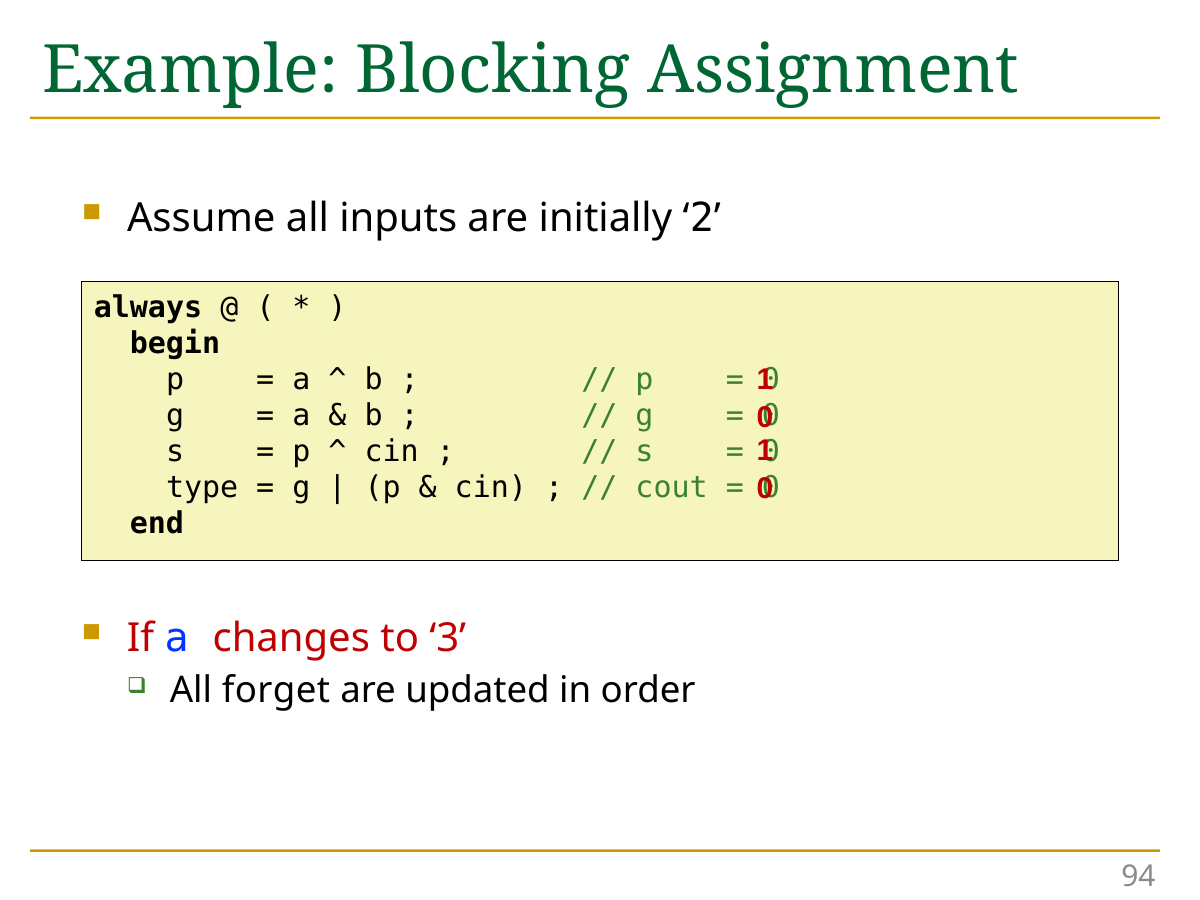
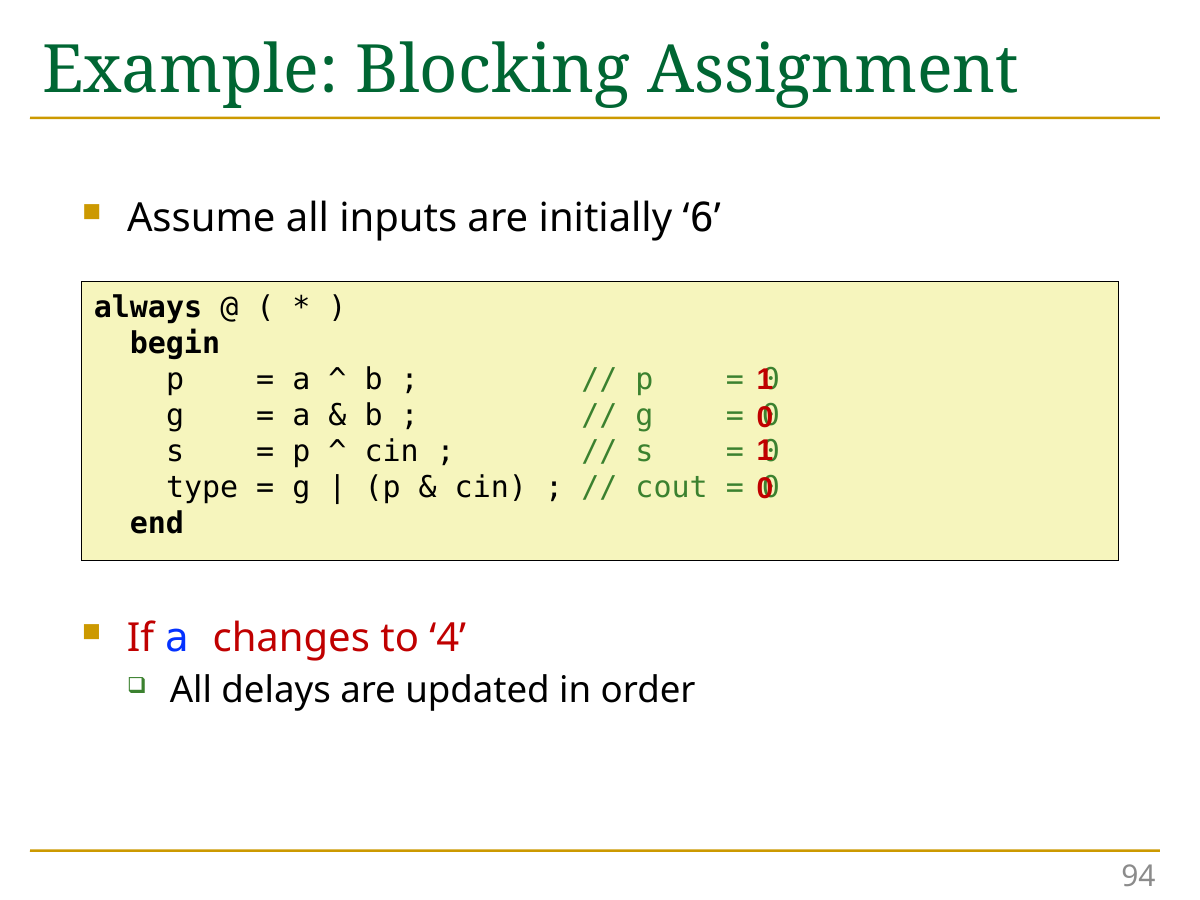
2: 2 -> 6
3: 3 -> 4
forget: forget -> delays
